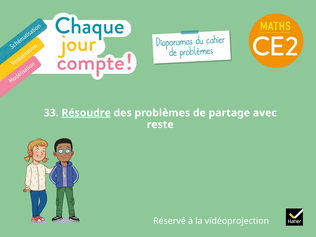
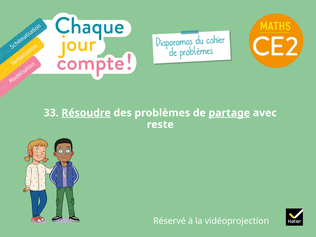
partage underline: none -> present
